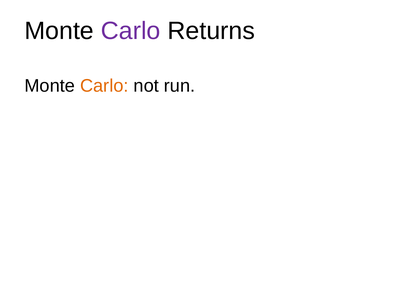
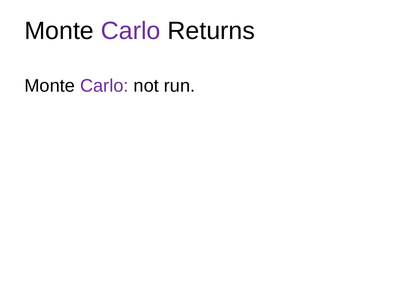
Carlo at (104, 86) colour: orange -> purple
